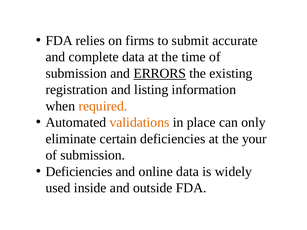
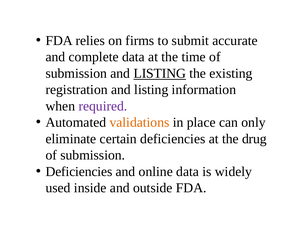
submission and ERRORS: ERRORS -> LISTING
required colour: orange -> purple
your: your -> drug
